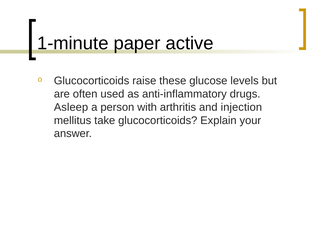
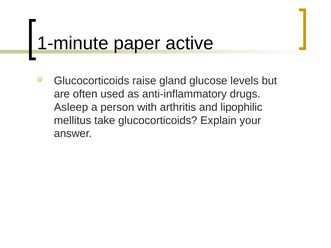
these: these -> gland
injection: injection -> lipophilic
